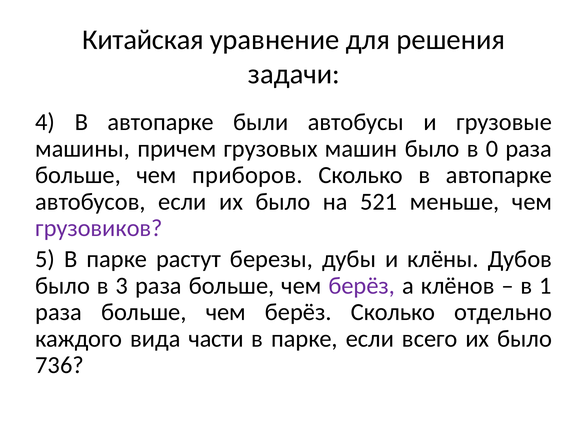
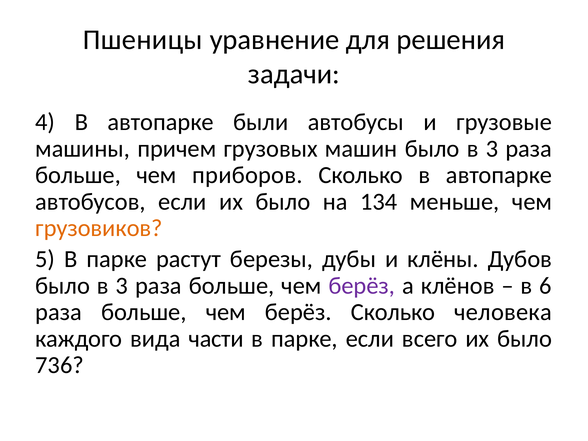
Китайская: Китайская -> Пшеницы
машин было в 0: 0 -> 3
521: 521 -> 134
грузовиков colour: purple -> orange
1: 1 -> 6
отдельно: отдельно -> человека
